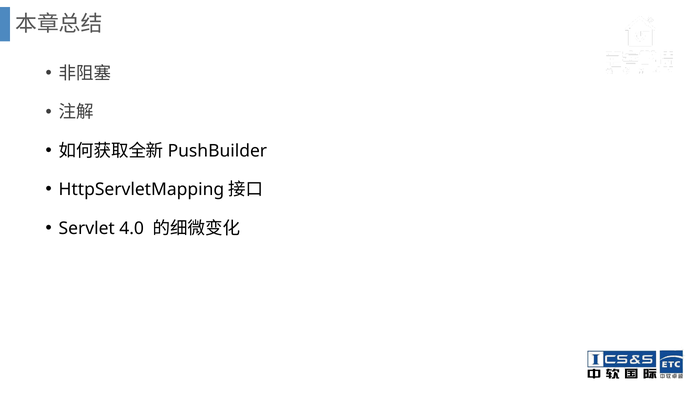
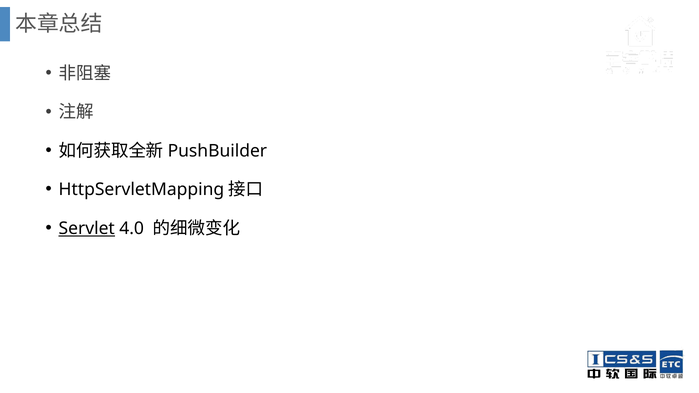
Servlet underline: none -> present
